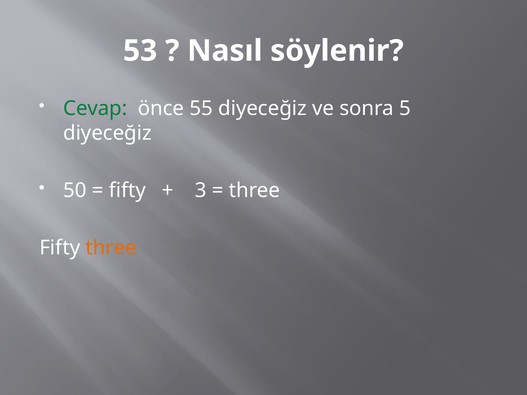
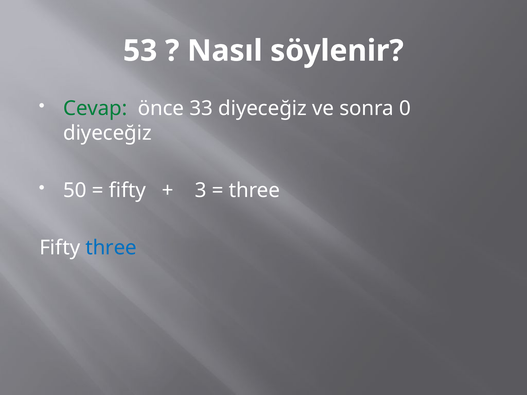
55: 55 -> 33
5: 5 -> 0
three at (111, 248) colour: orange -> blue
